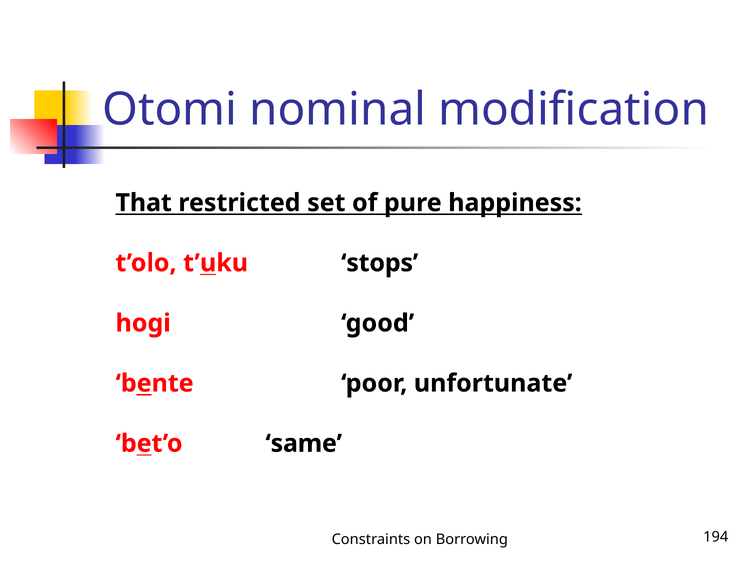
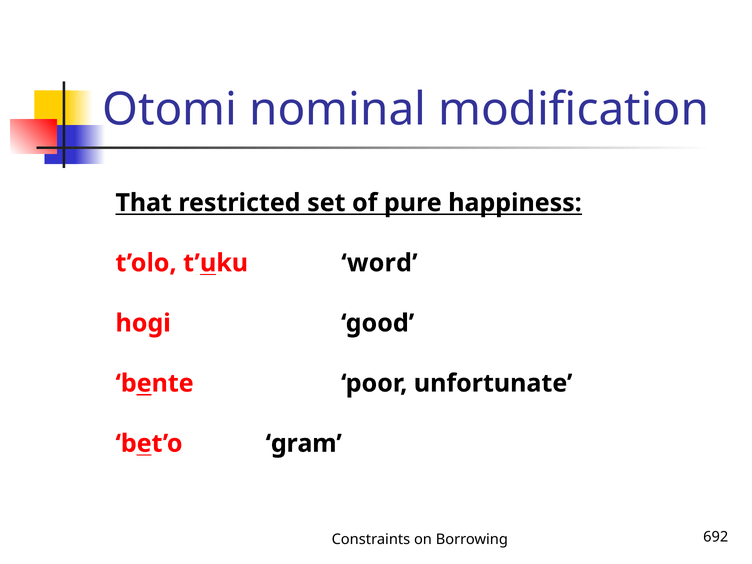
stops: stops -> word
same: same -> gram
194: 194 -> 692
